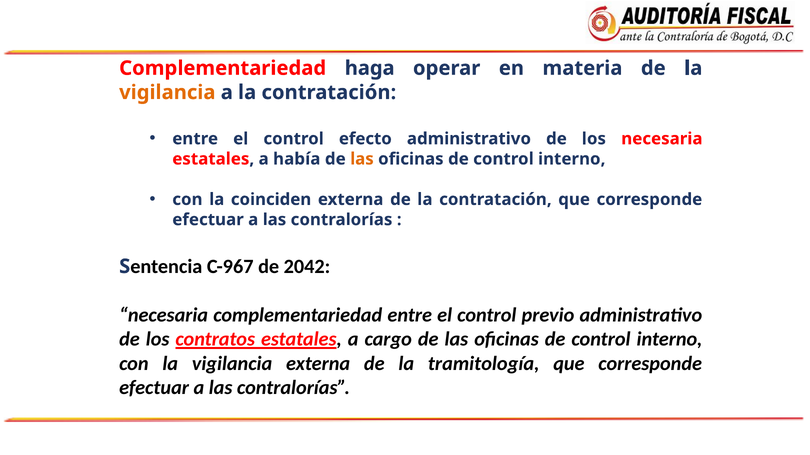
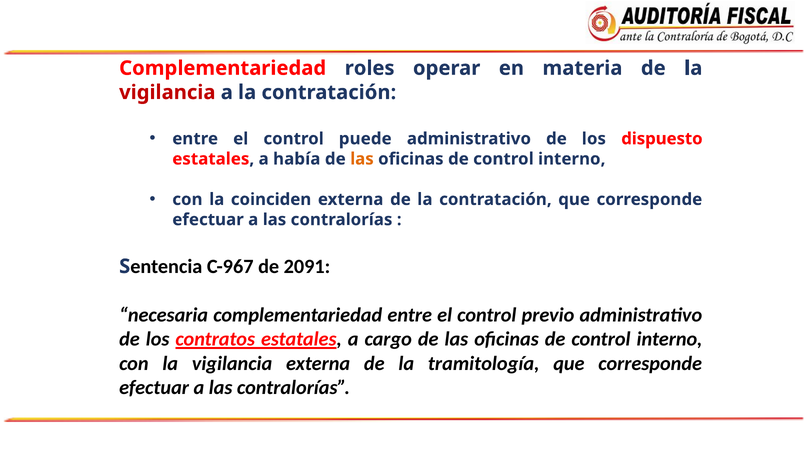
haga: haga -> roles
vigilancia at (167, 93) colour: orange -> red
efecto: efecto -> puede
los necesaria: necesaria -> dispuesto
2042: 2042 -> 2091
